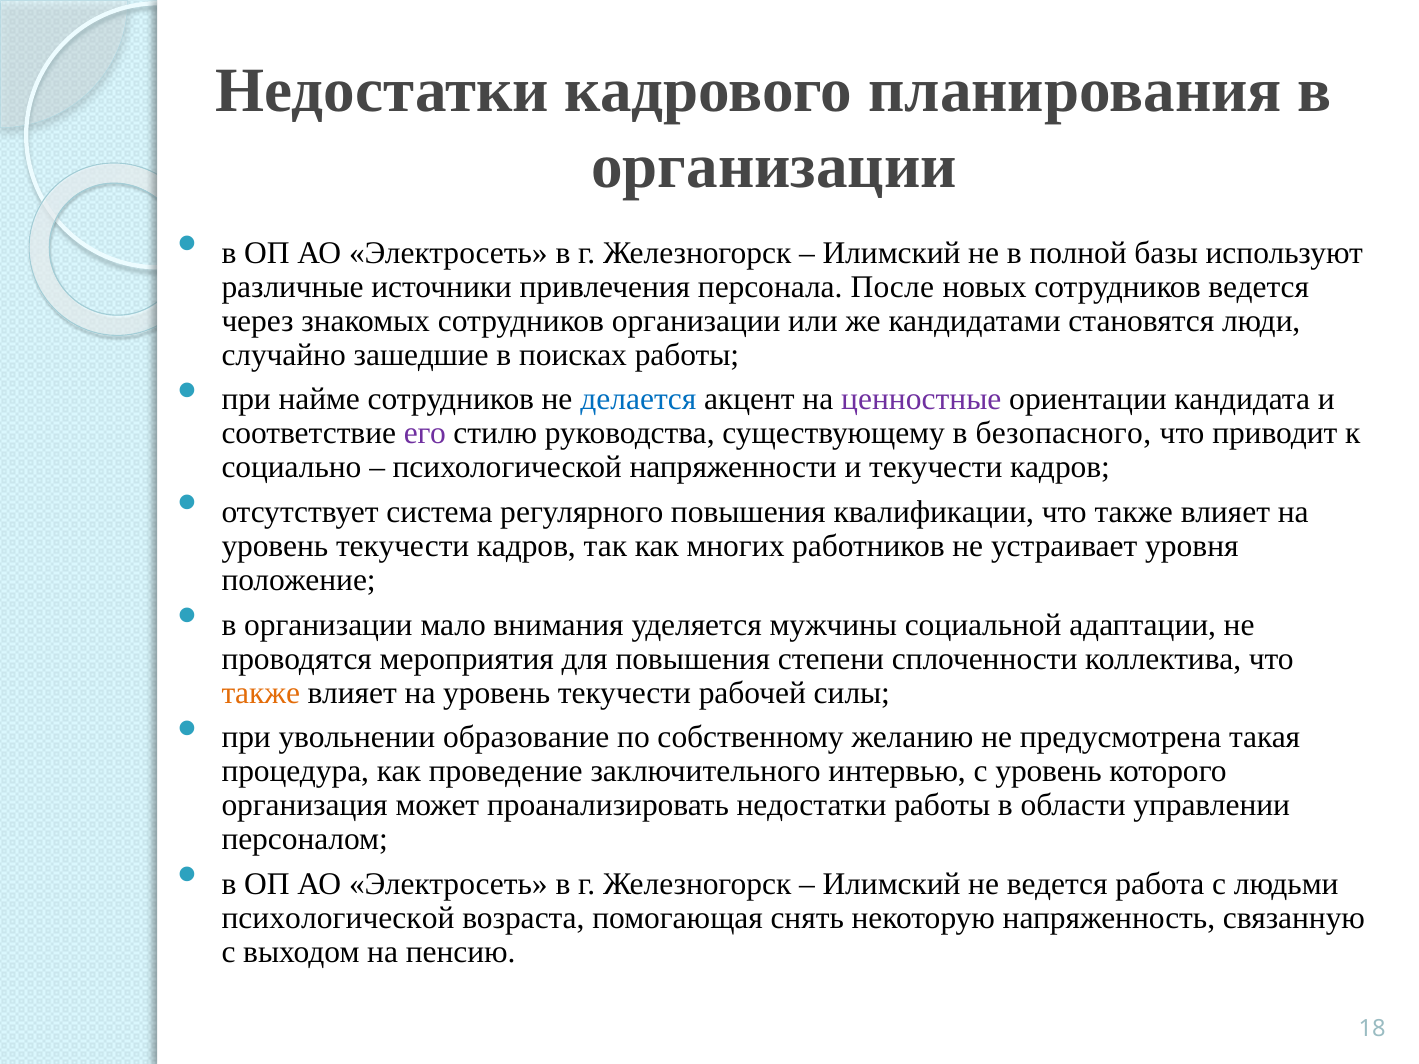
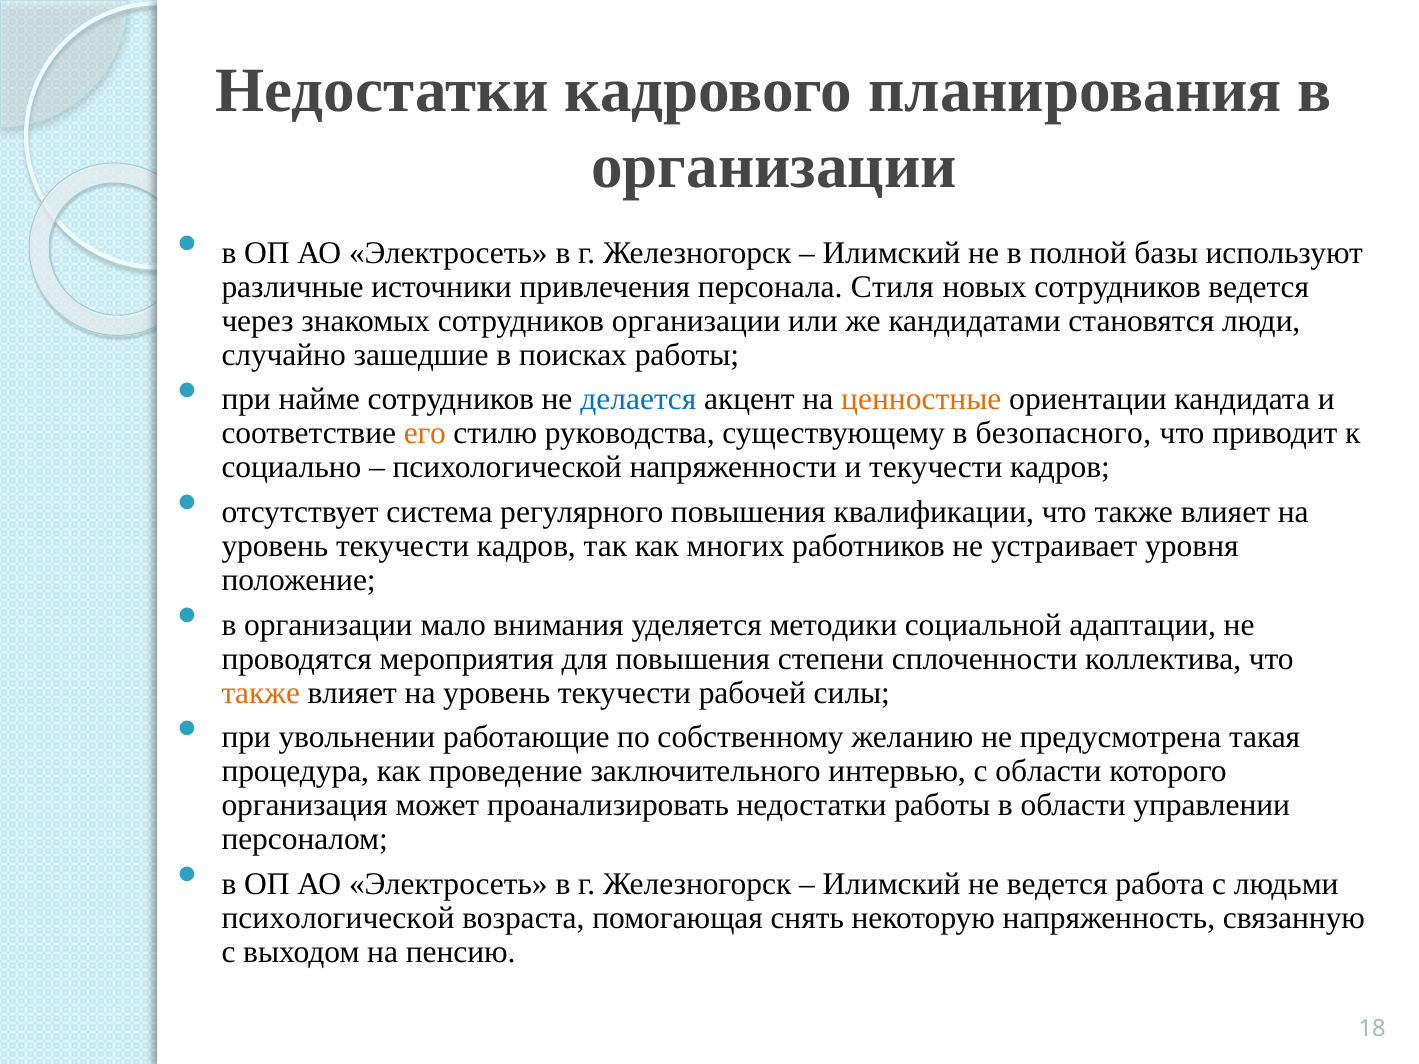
После: После -> Стиля
ценностные colour: purple -> orange
его colour: purple -> orange
мужчины: мужчины -> методики
образование: образование -> работающие
с уровень: уровень -> области
